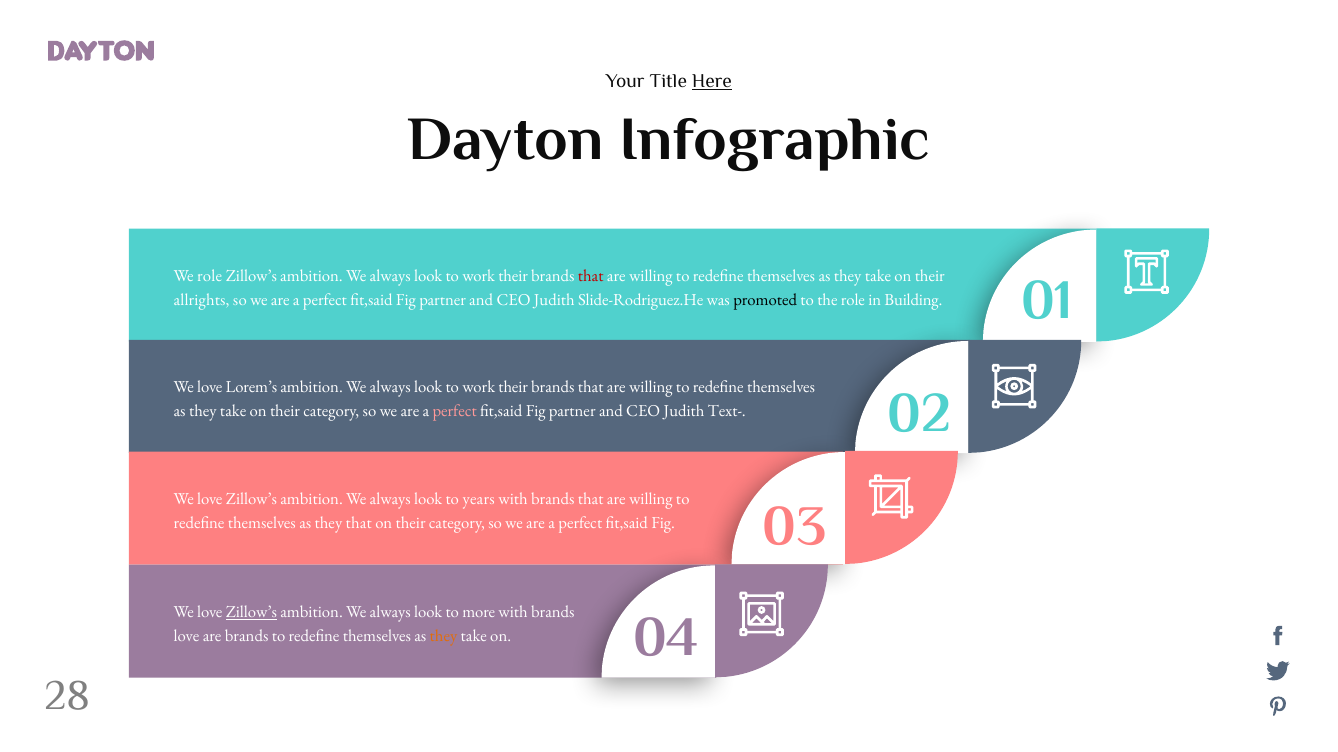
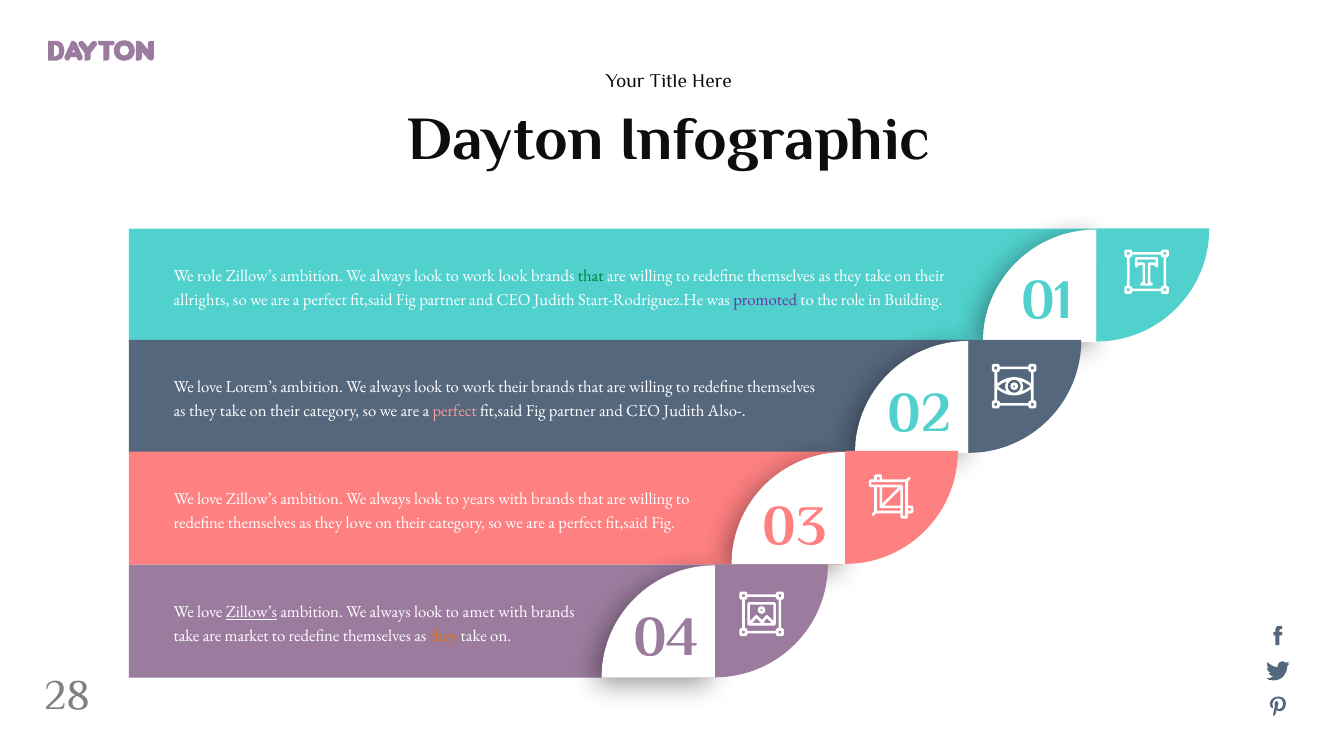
Here underline: present -> none
their at (513, 276): their -> look
that at (591, 276) colour: red -> green
Slide-Rodriguez.He: Slide-Rodriguez.He -> Start-Rodriguez.He
promoted colour: black -> purple
Text-: Text- -> Also-
they that: that -> love
more: more -> amet
love at (187, 636): love -> take
are brands: brands -> market
